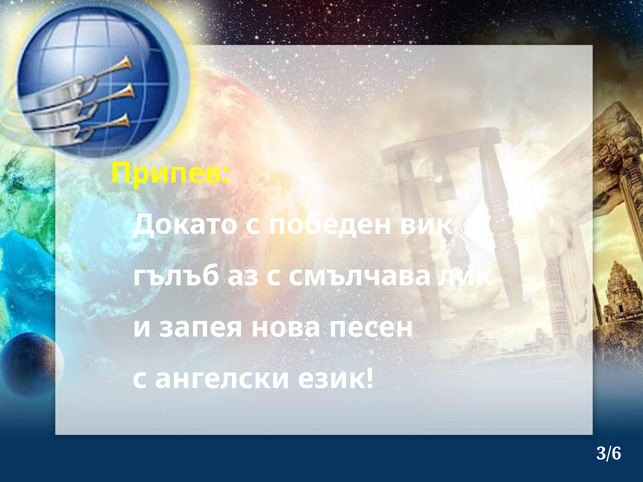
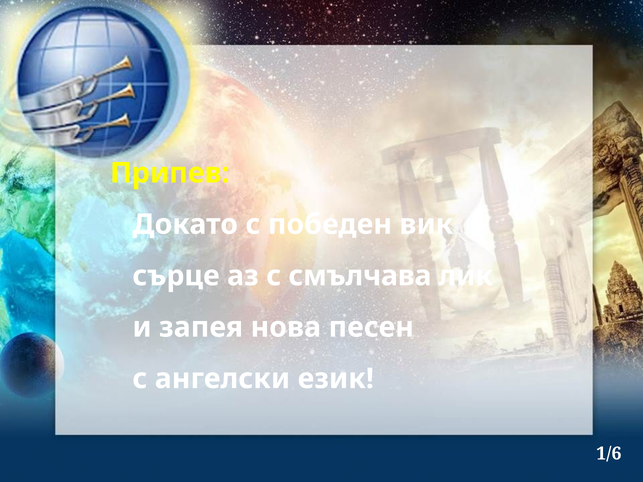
гълъб: гълъб -> сърце
3/6: 3/6 -> 1/6
